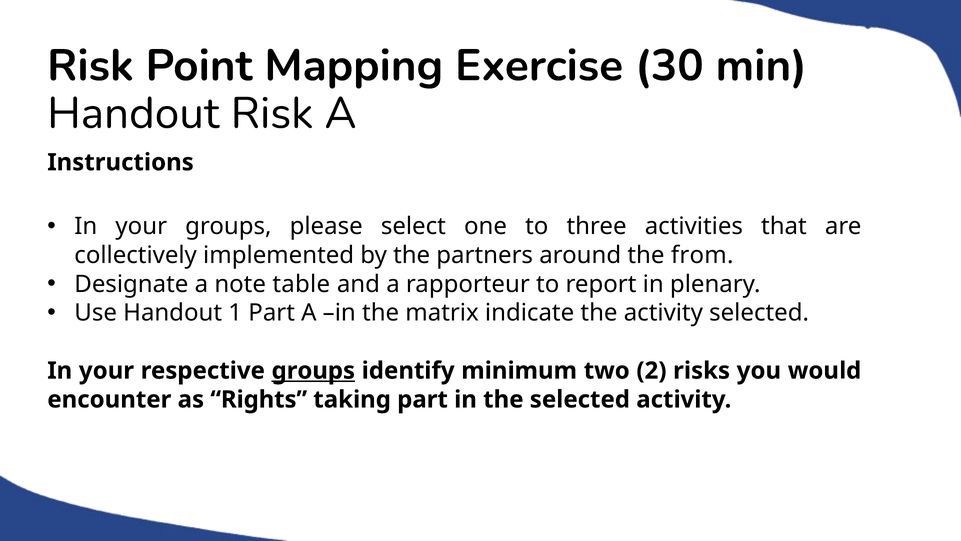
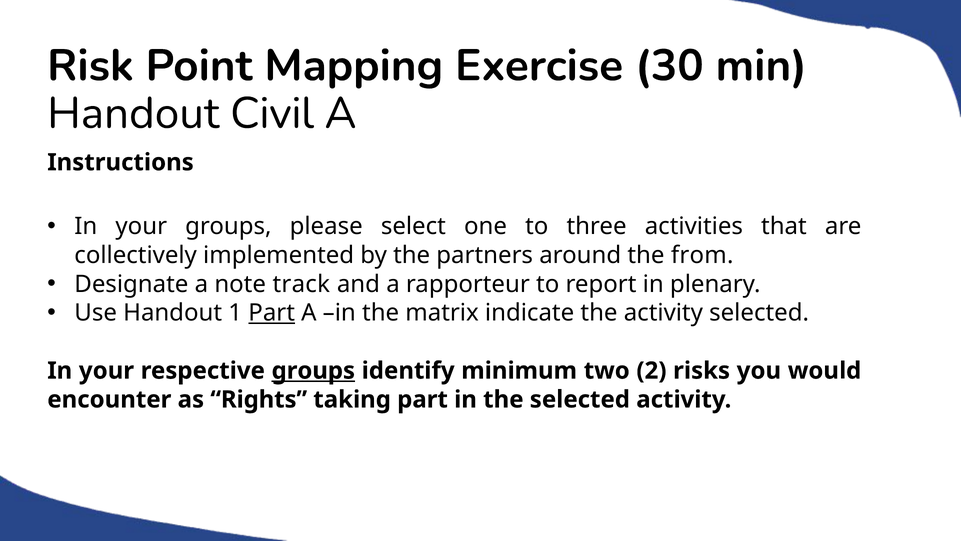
Handout Risk: Risk -> Civil
table: table -> track
Part at (272, 313) underline: none -> present
